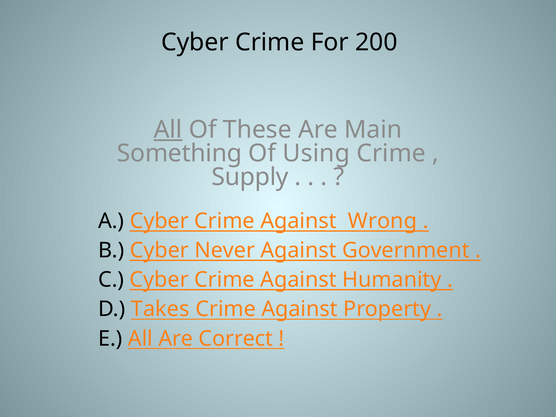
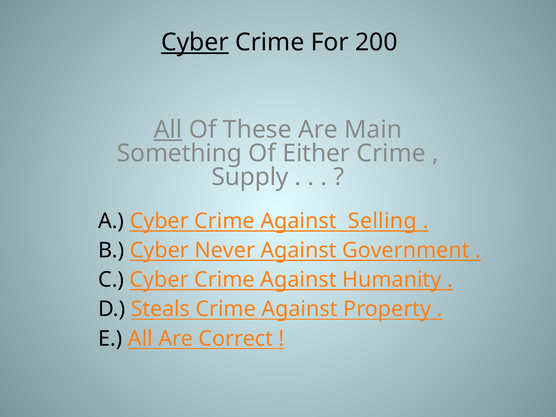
Cyber at (195, 42) underline: none -> present
Using: Using -> Either
Wrong: Wrong -> Selling
Takes: Takes -> Steals
